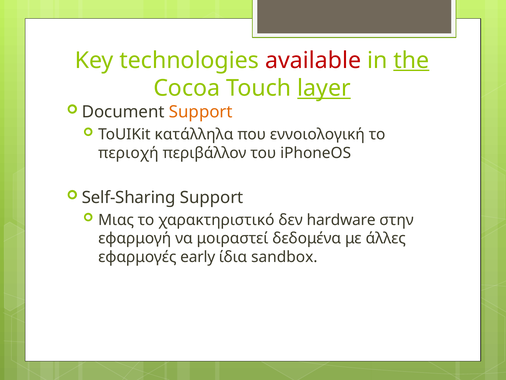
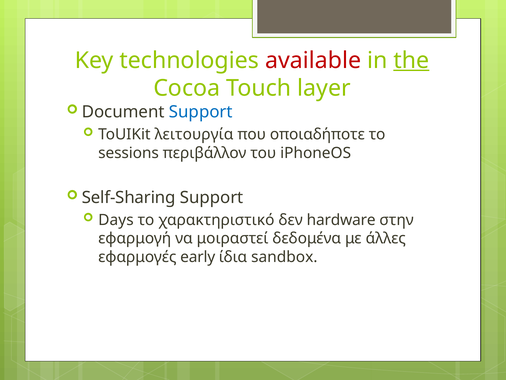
layer underline: present -> none
Support at (201, 112) colour: orange -> blue
κατάλληλα: κατάλληλα -> λειτουργία
εννοιολογική: εννοιολογική -> οποιαδήποτε
περιοχή: περιοχή -> sessions
Μιας: Μιας -> Days
